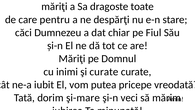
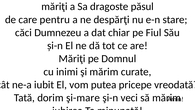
toate: toate -> păsul
şi curate: curate -> mărim
